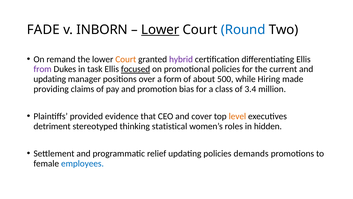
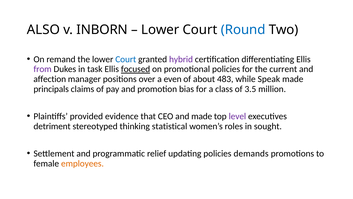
FADE: FADE -> ALSO
Lower at (160, 30) underline: present -> none
Court at (126, 59) colour: orange -> blue
updating at (50, 79): updating -> affection
form: form -> even
500: 500 -> 483
Hiring: Hiring -> Speak
providing: providing -> principals
3.4: 3.4 -> 3.5
and cover: cover -> made
level colour: orange -> purple
hidden: hidden -> sought
employees colour: blue -> orange
